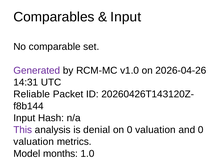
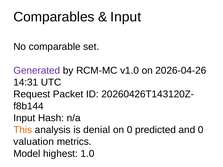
Reliable: Reliable -> Request
This colour: purple -> orange
on 0 valuation: valuation -> predicted
months: months -> highest
